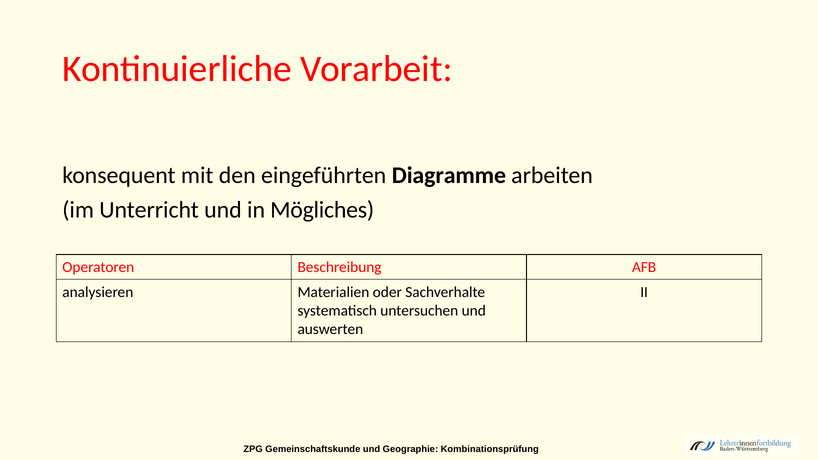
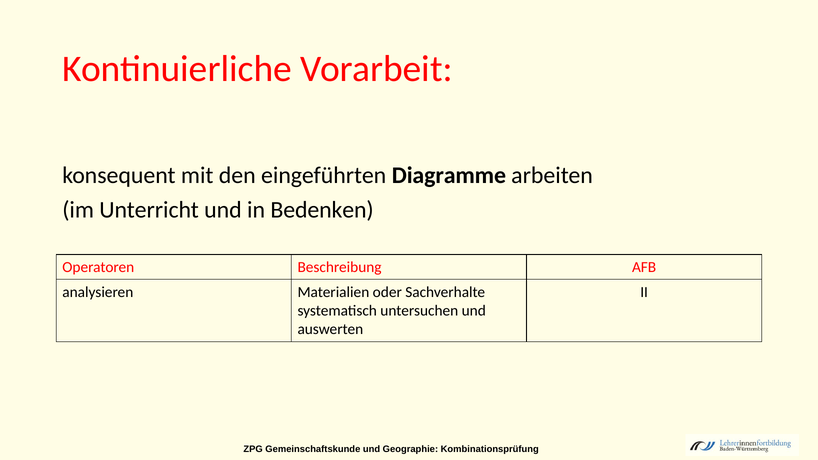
Mögliches: Mögliches -> Bedenken
